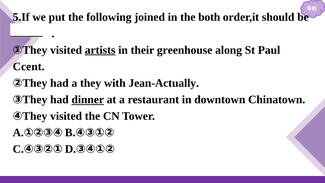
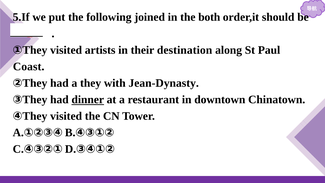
artists underline: present -> none
greenhouse: greenhouse -> destination
Ccent: Ccent -> Coast
Jean-Actually: Jean-Actually -> Jean-Dynasty
